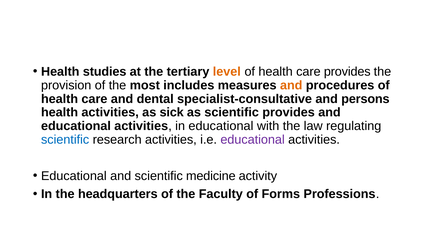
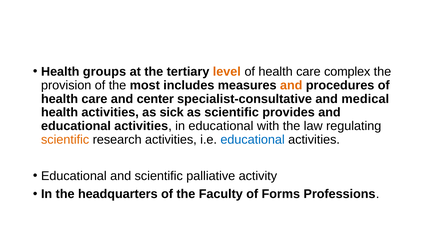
studies: studies -> groups
care provides: provides -> complex
dental: dental -> center
persons: persons -> medical
scientific at (65, 140) colour: blue -> orange
educational at (253, 140) colour: purple -> blue
medicine: medicine -> palliative
